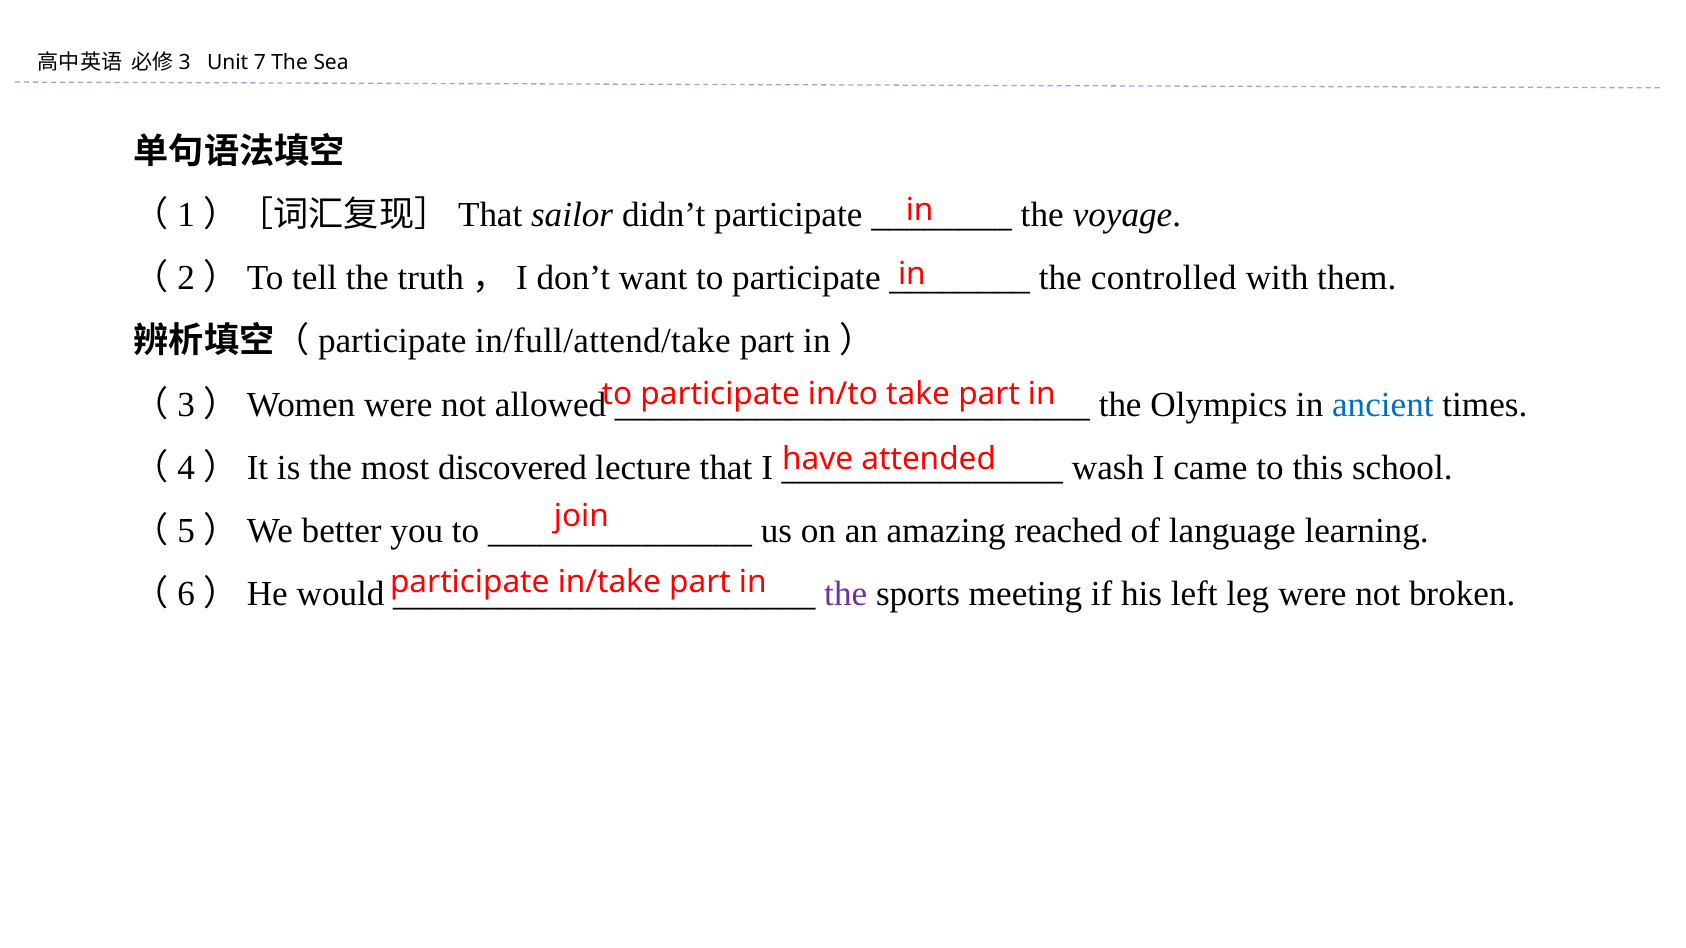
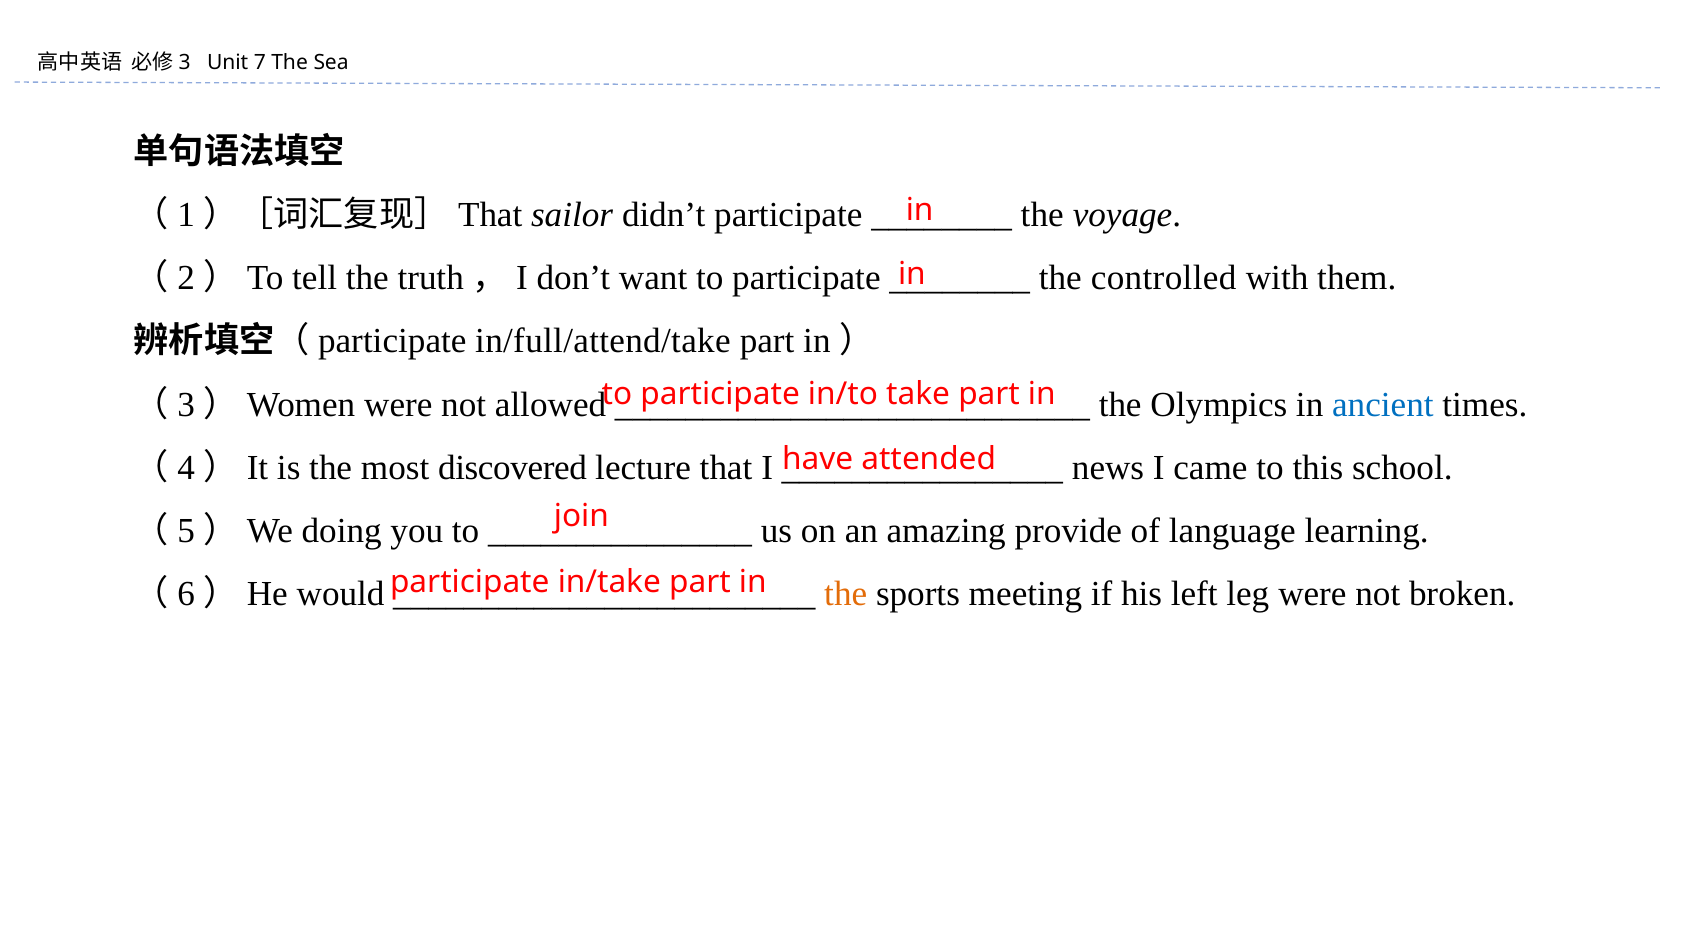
wash: wash -> news
better: better -> doing
reached: reached -> provide
the at (846, 594) colour: purple -> orange
